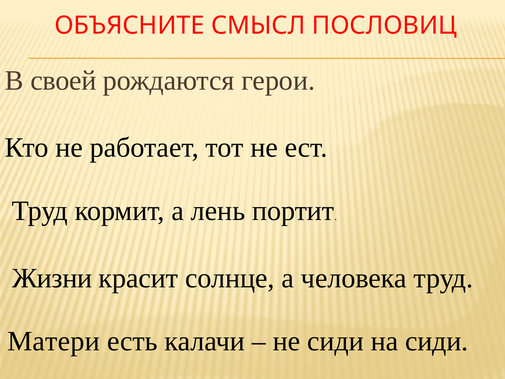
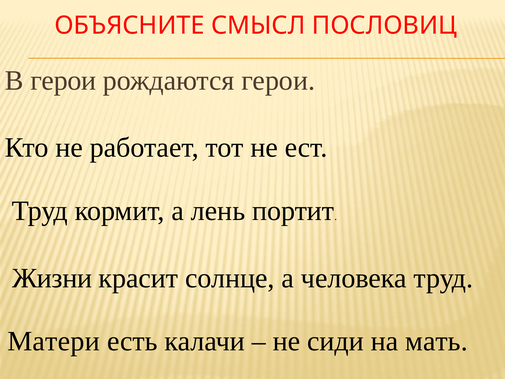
В своей: своей -> герои
на сиди: сиди -> мать
